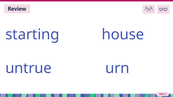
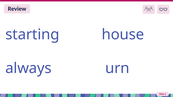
untrue: untrue -> always
